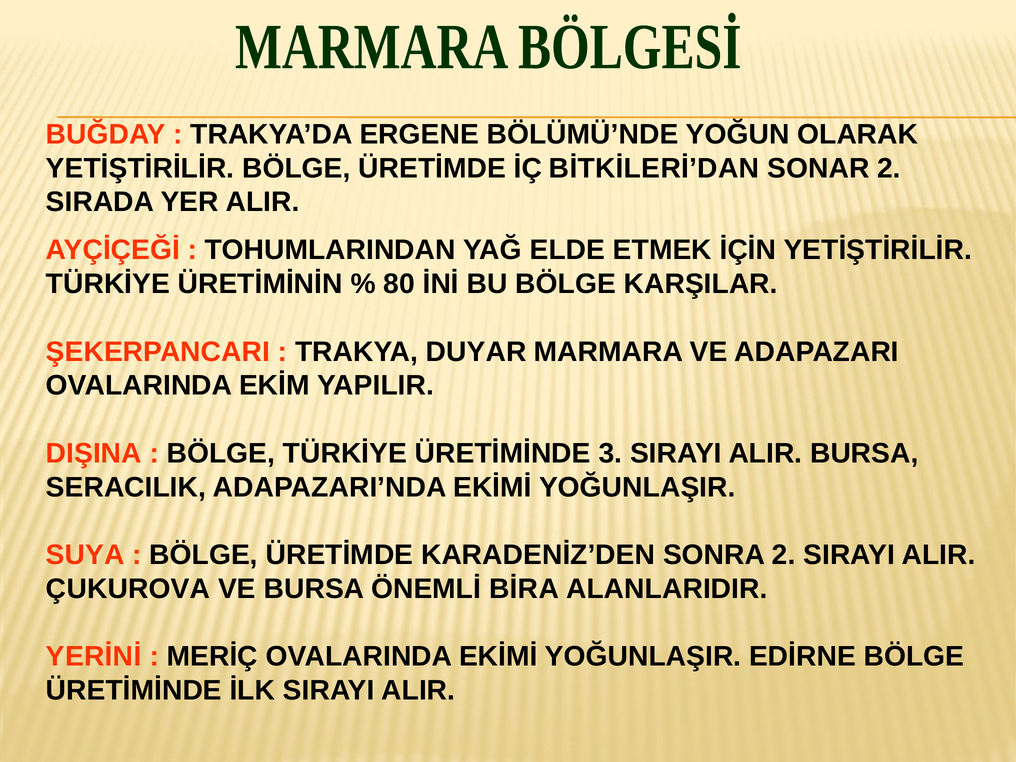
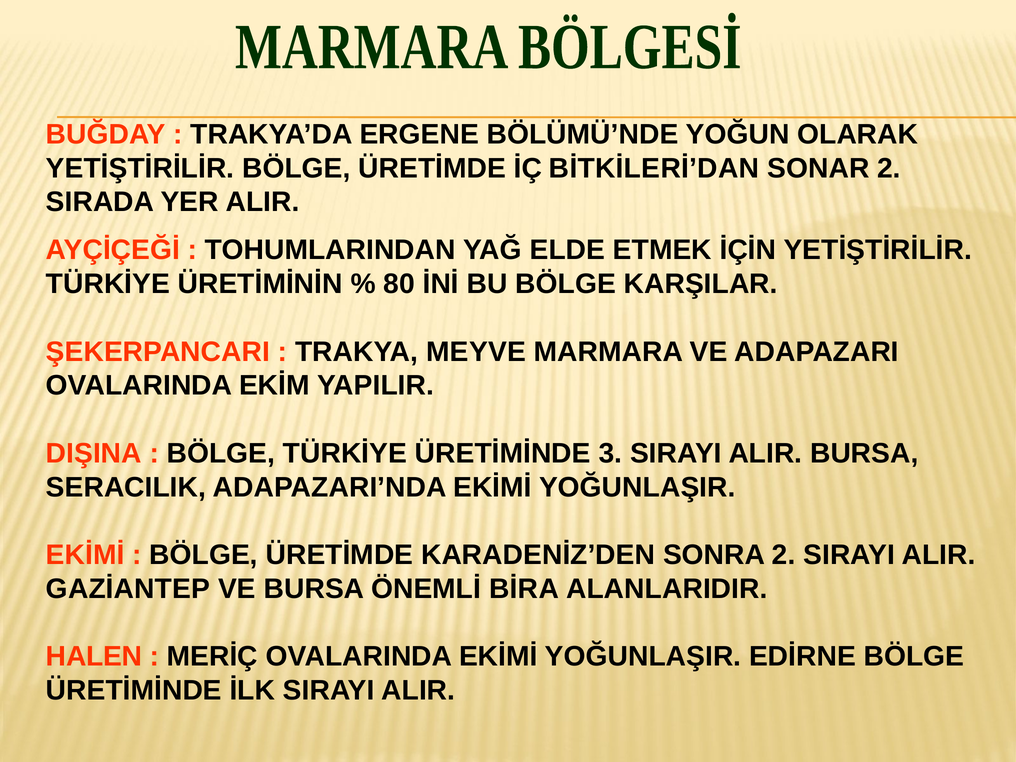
DUYAR: DUYAR -> MEYVE
SUYA at (85, 555): SUYA -> EKİMİ
ÇUKUROVA: ÇUKUROVA -> GAZİANTEP
YERİNİ: YERİNİ -> HALEN
